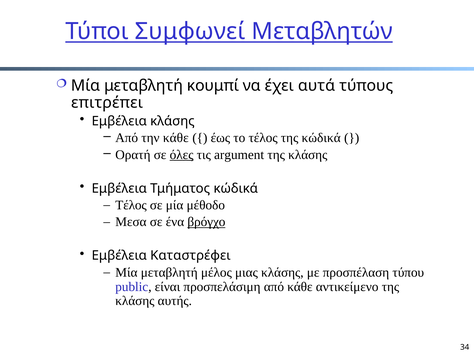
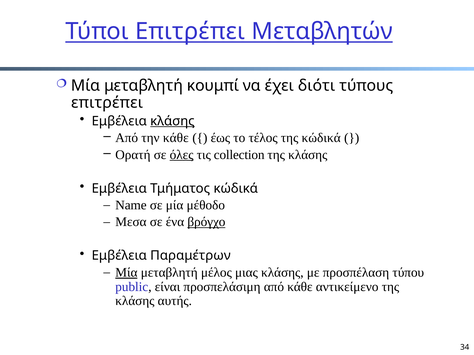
Τύποι Συμφωνεί: Συμφωνεί -> Επιτρέπει
αυτά: αυτά -> διότι
κλάσης at (172, 121) underline: none -> present
argument: argument -> collection
Τέλος at (131, 205): Τέλος -> Name
Καταστρέφει: Καταστρέφει -> Παραμέτρων
Μία at (126, 273) underline: none -> present
